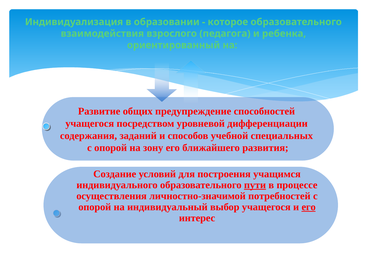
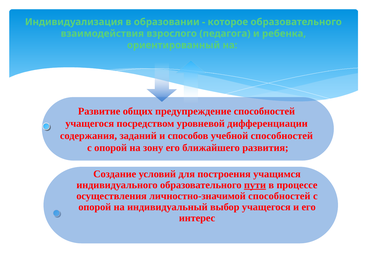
учебной специальных: специальных -> способностей
личностно-значимой потребностей: потребностей -> способностей
его at (309, 207) underline: present -> none
